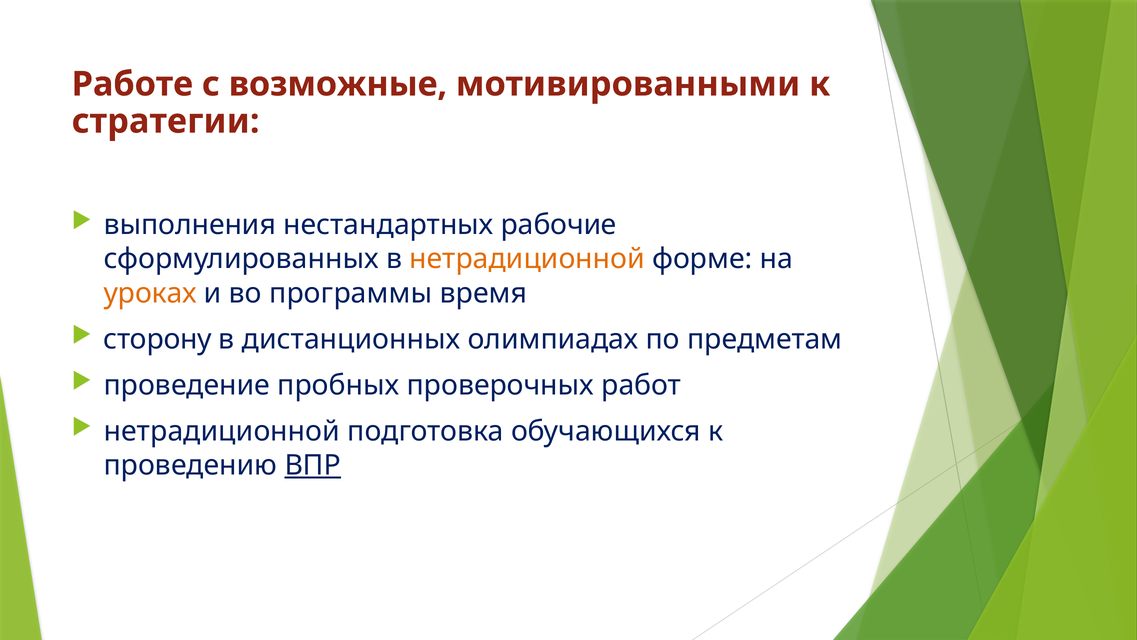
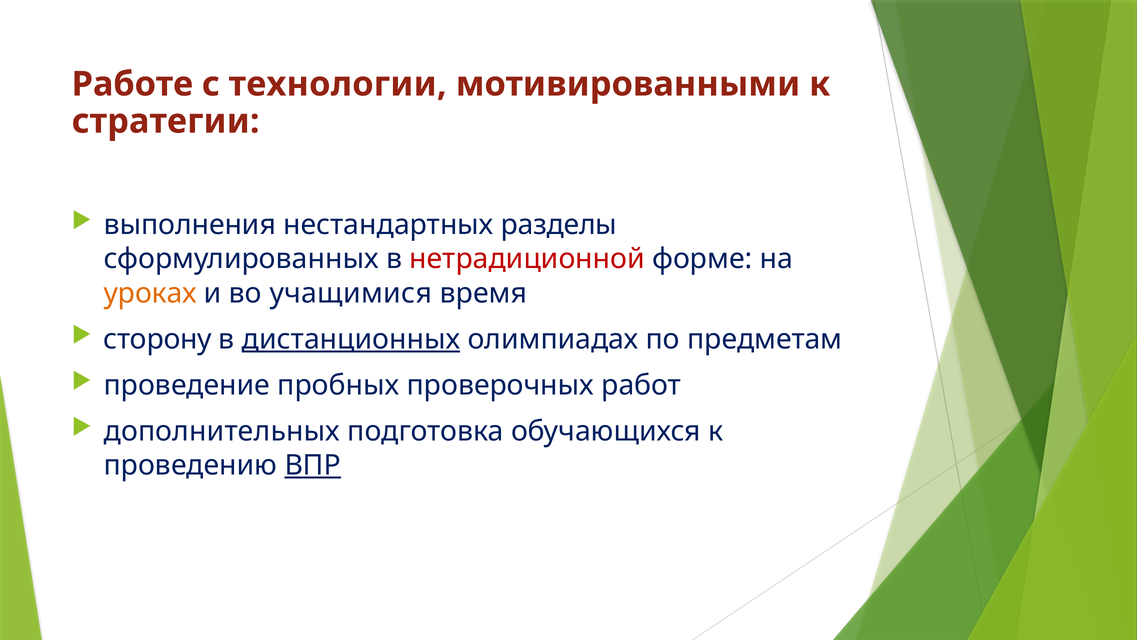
возможные: возможные -> технологии
рабочие: рабочие -> разделы
нетрадиционной at (527, 259) colour: orange -> red
программы: программы -> учащимися
дистанционных underline: none -> present
нетрадиционной at (222, 431): нетрадиционной -> дополнительных
